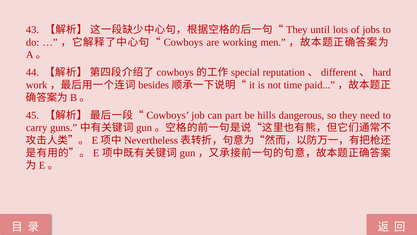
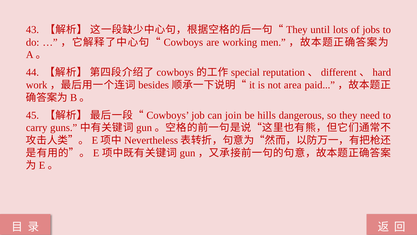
time: time -> area
part: part -> join
